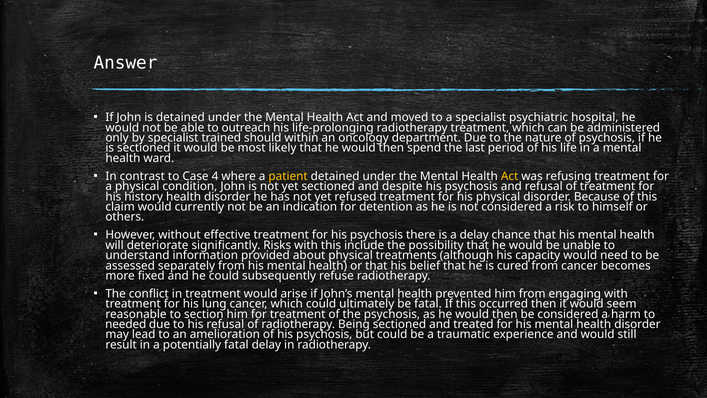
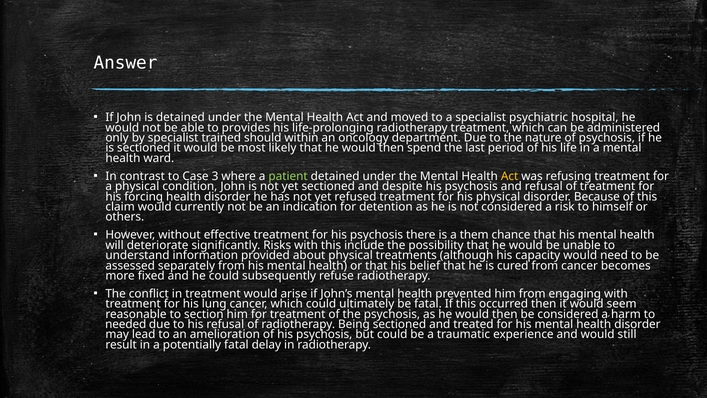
outreach: outreach -> provides
4: 4 -> 3
patient colour: yellow -> light green
history: history -> forcing
a delay: delay -> them
